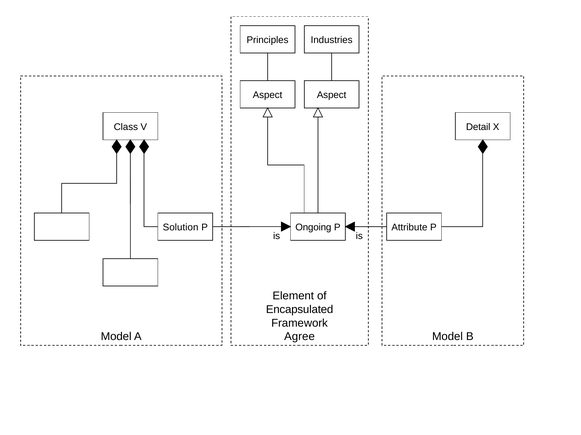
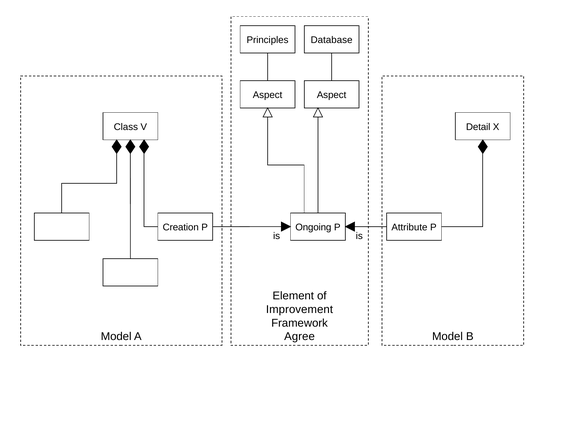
Industries: Industries -> Database
Solution: Solution -> Creation
Encapsulated: Encapsulated -> Improvement
